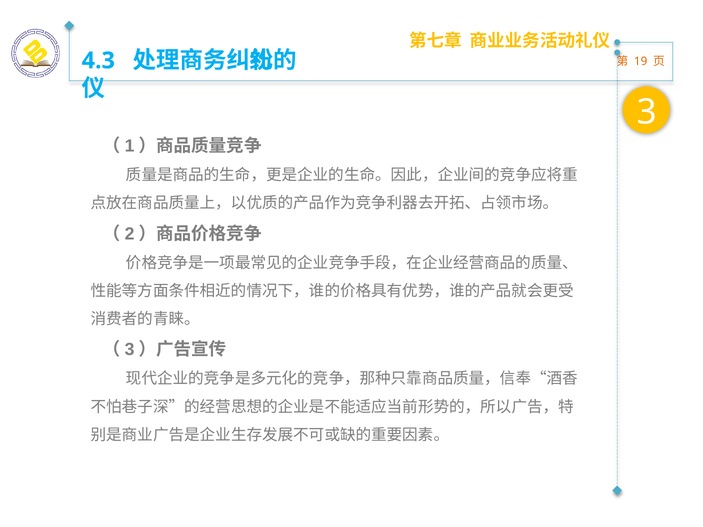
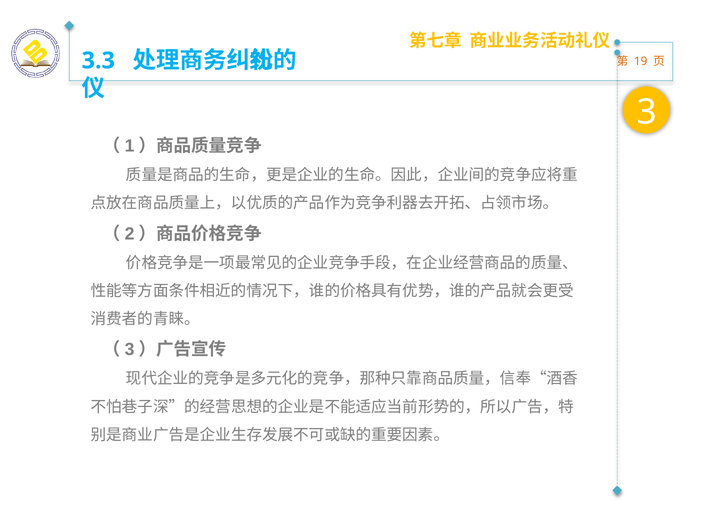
4.3: 4.3 -> 3.3
